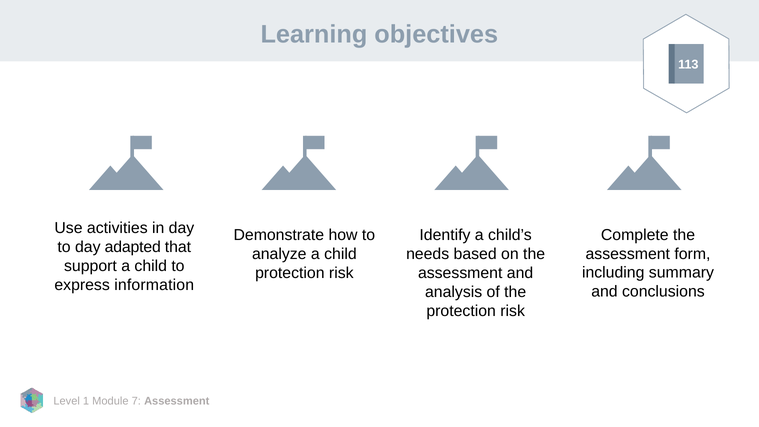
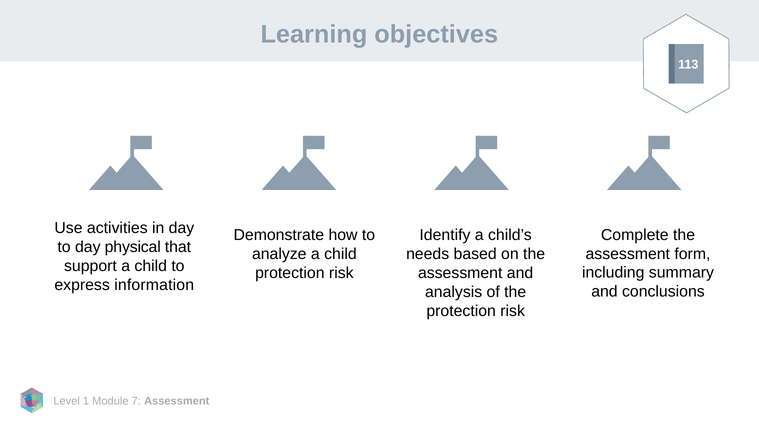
adapted: adapted -> physical
